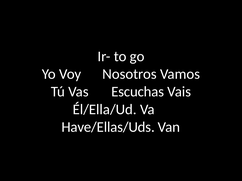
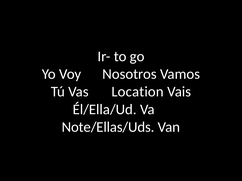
Escuchas: Escuchas -> Location
Have/Ellas/Uds: Have/Ellas/Uds -> Note/Ellas/Uds
